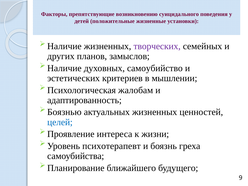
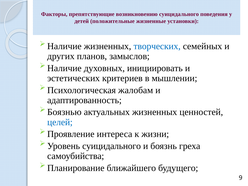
творческих colour: purple -> blue
самоубийство: самоубийство -> инициировать
Уровень психотерапевт: психотерапевт -> суицидального
